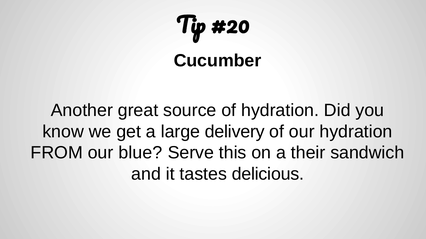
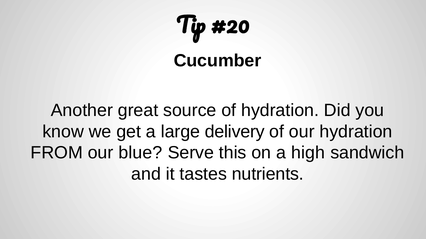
their: their -> high
delicious: delicious -> nutrients
